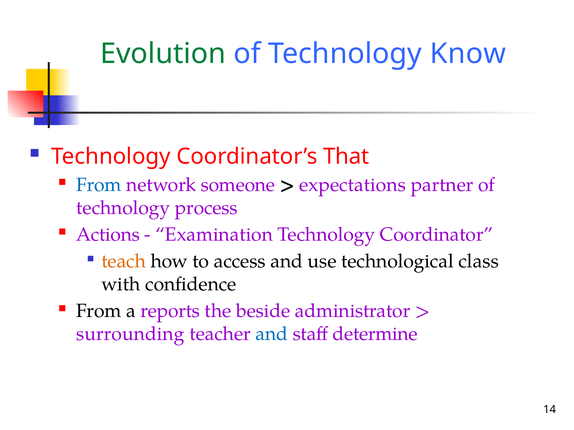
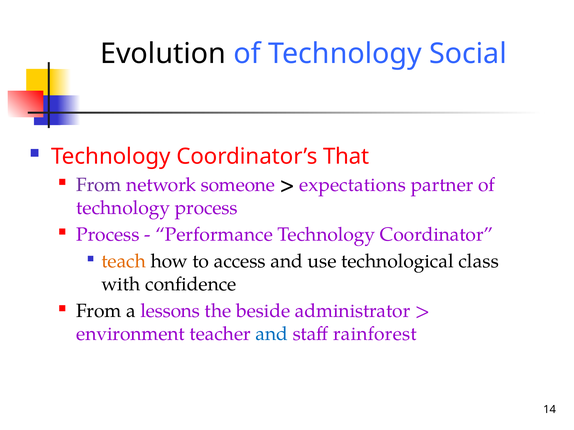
Evolution colour: green -> black
Know: Know -> Social
From at (99, 185) colour: blue -> purple
Actions at (108, 235): Actions -> Process
Examination: Examination -> Performance
reports: reports -> lessons
surrounding: surrounding -> environment
determine: determine -> rainforest
